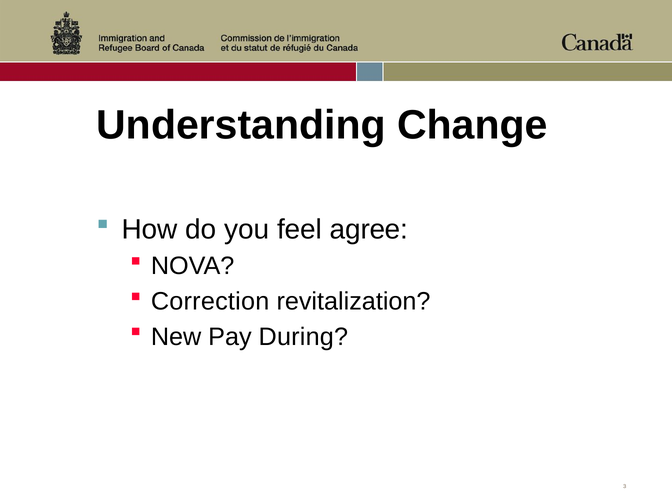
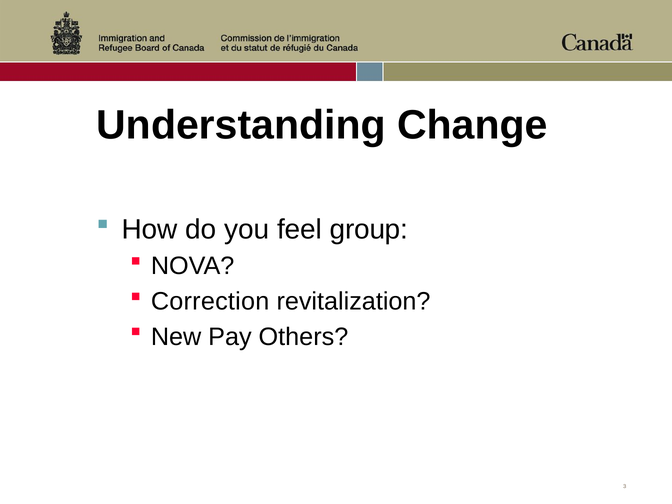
agree: agree -> group
During: During -> Others
